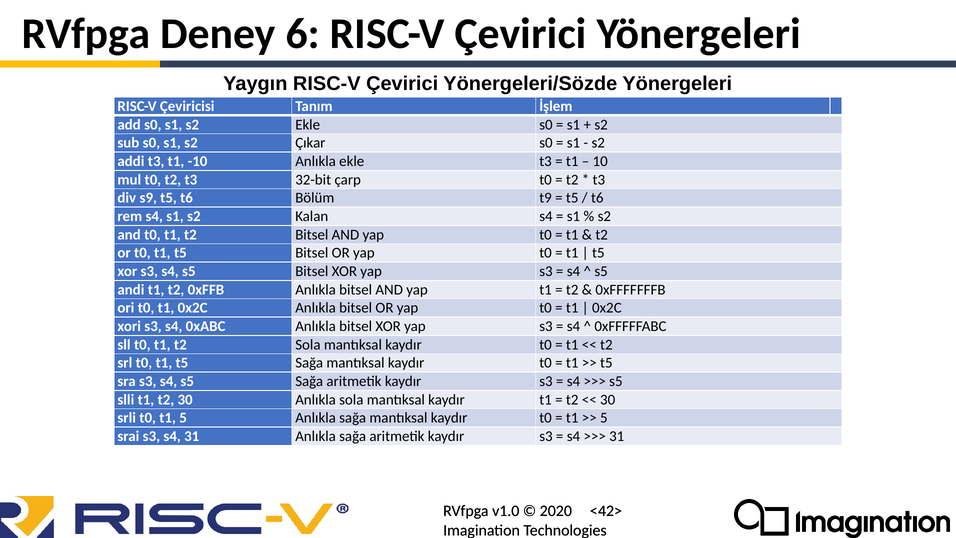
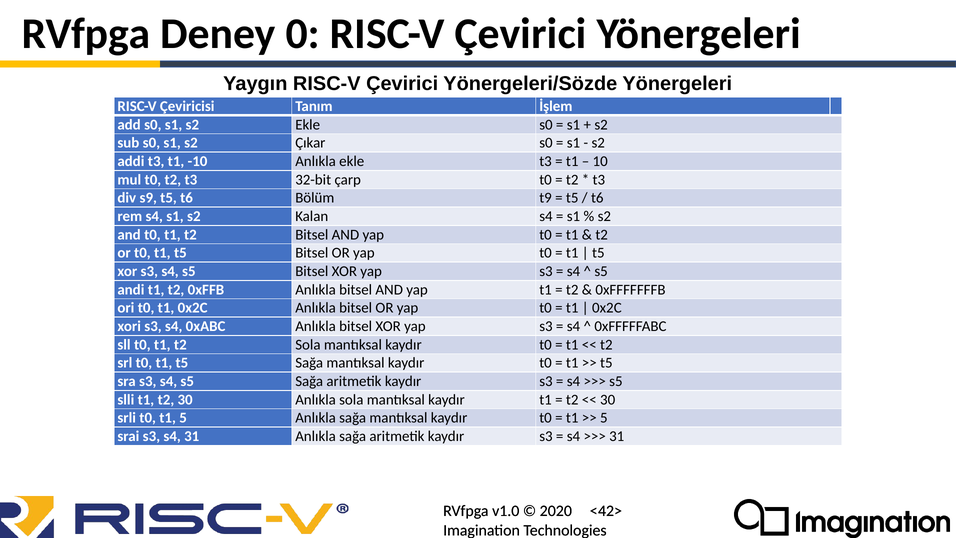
6: 6 -> 0
